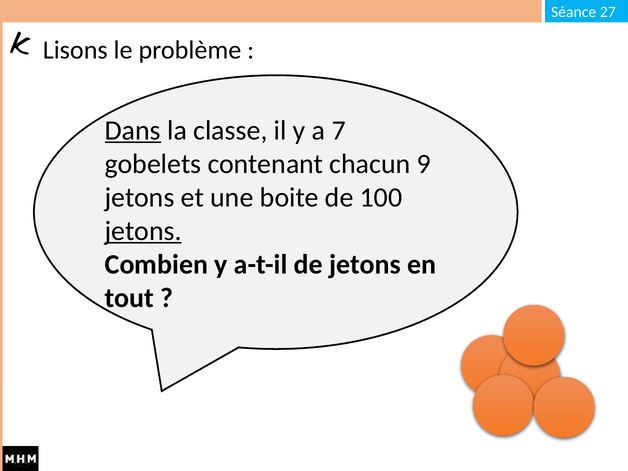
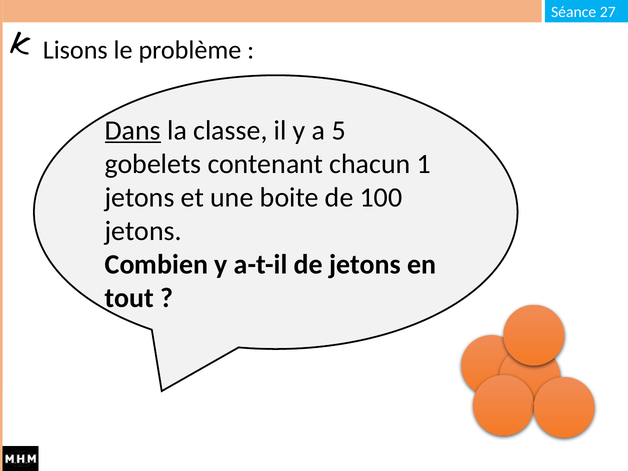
7: 7 -> 5
9: 9 -> 1
jetons at (143, 231) underline: present -> none
